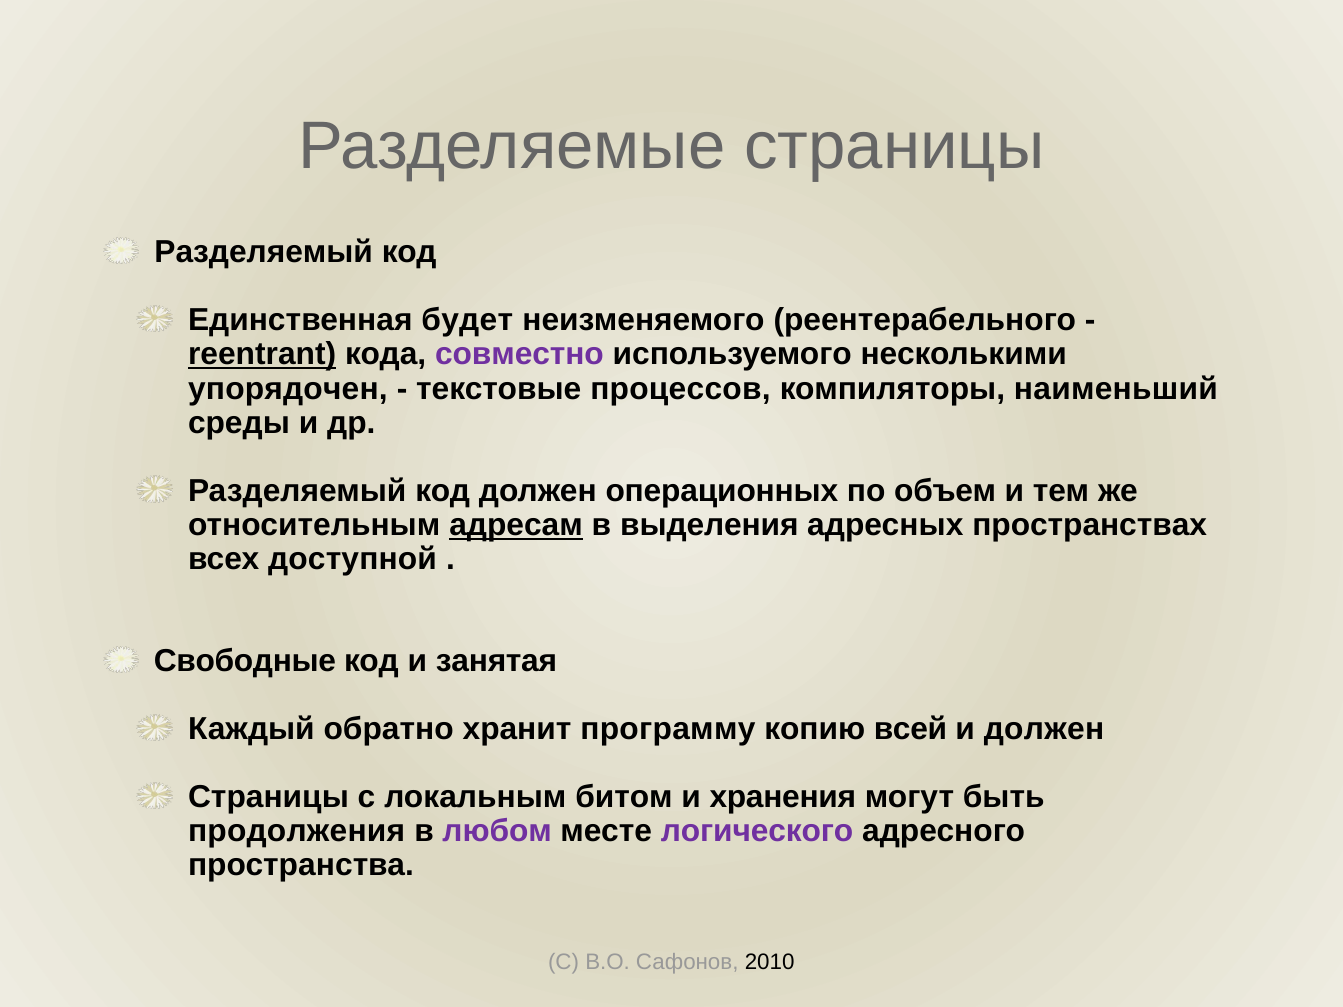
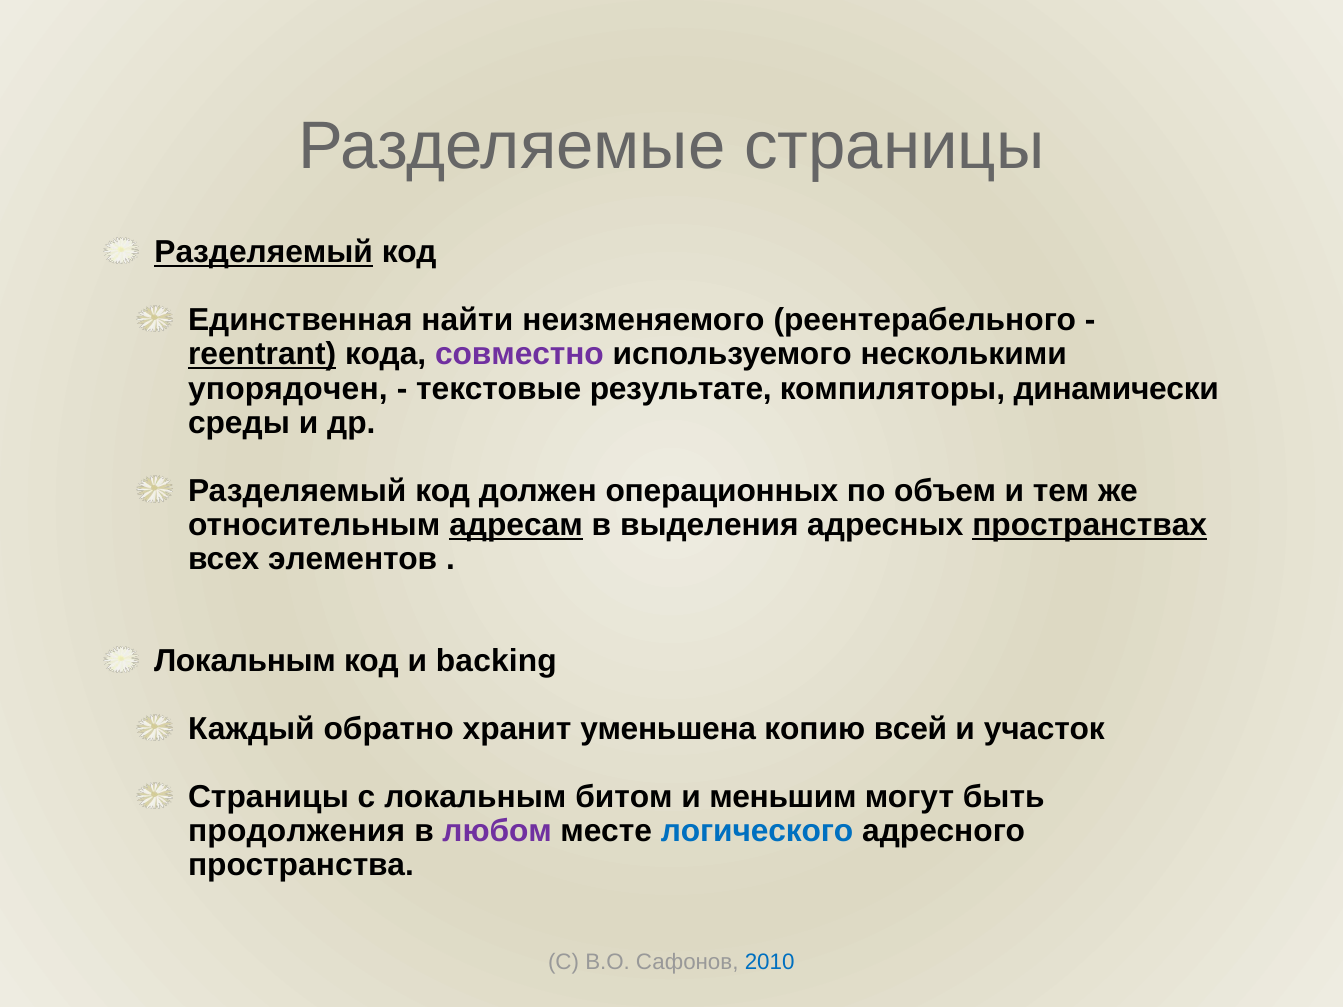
Разделяемый at (264, 252) underline: none -> present
будет: будет -> найти
процессов: процессов -> результате
наименьший: наименьший -> динамически
пространствах underline: none -> present
доступной: доступной -> элементов
Свободные at (245, 661): Свободные -> Локальным
занятая: занятая -> backing
программу: программу -> уменьшена
и должен: должен -> участок
хранения: хранения -> меньшим
логического colour: purple -> blue
2010 colour: black -> blue
